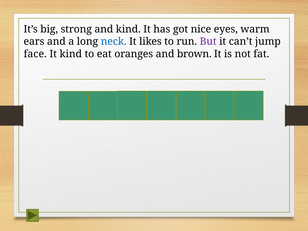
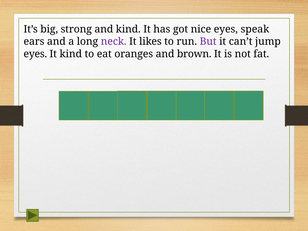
warm: warm -> speak
neck colour: blue -> purple
face at (35, 54): face -> eyes
